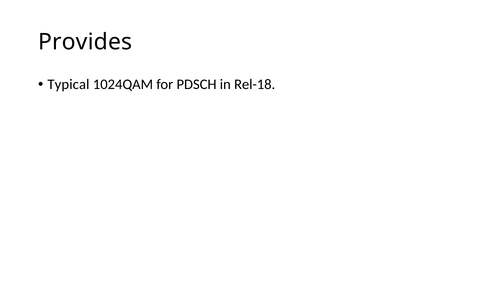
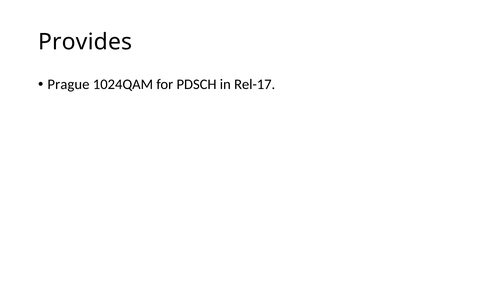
Typical: Typical -> Prague
Rel-18: Rel-18 -> Rel-17
